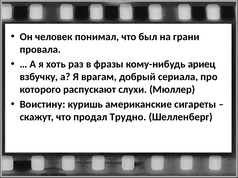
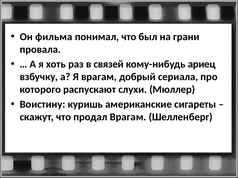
человек: человек -> фильма
фразы: фразы -> связей
продал Трудно: Трудно -> Врагам
